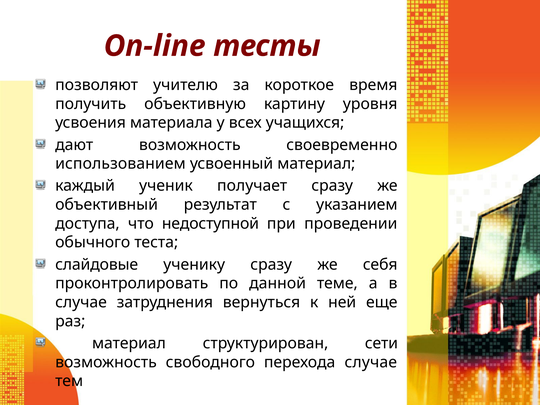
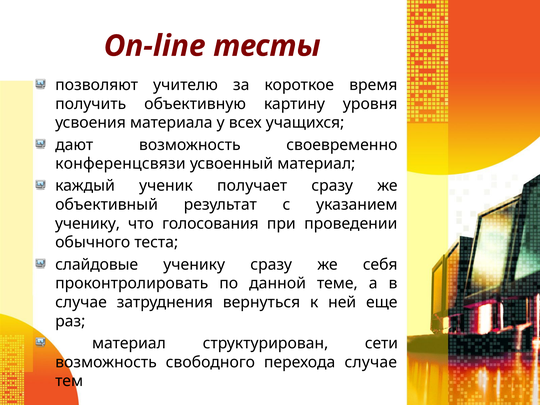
использованием: использованием -> конференцсвязи
доступа at (87, 224): доступа -> ученику
недоступной: недоступной -> голосования
